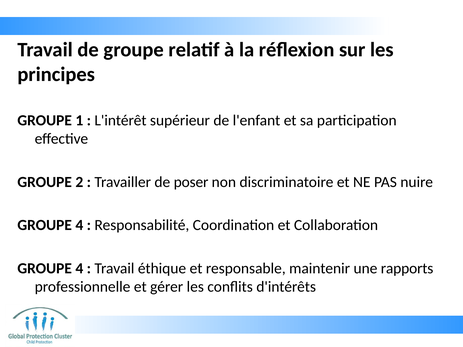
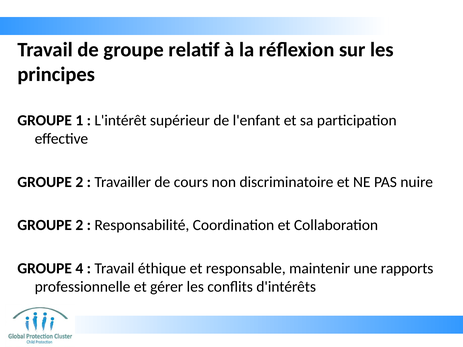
poser: poser -> cours
4 at (79, 225): 4 -> 2
